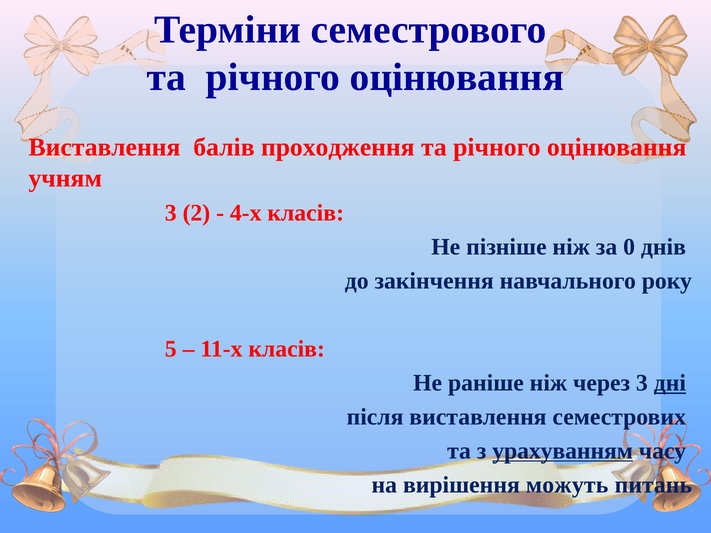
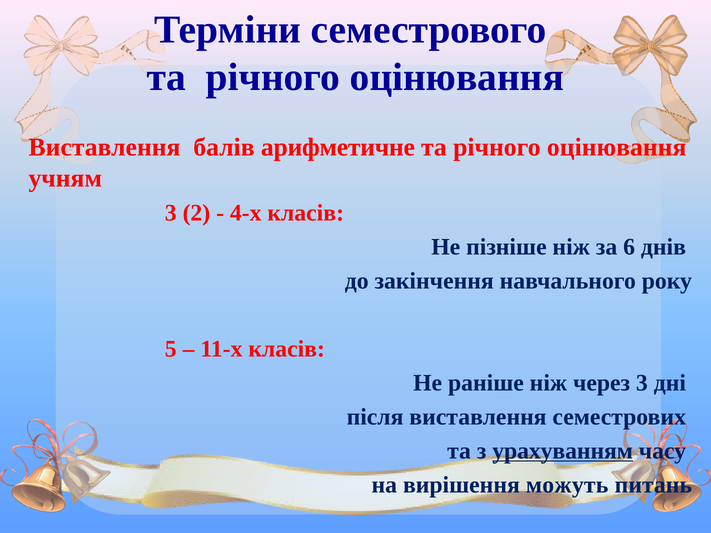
проходження: проходження -> арифметичне
0: 0 -> 6
дні underline: present -> none
